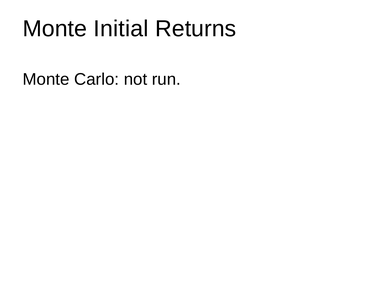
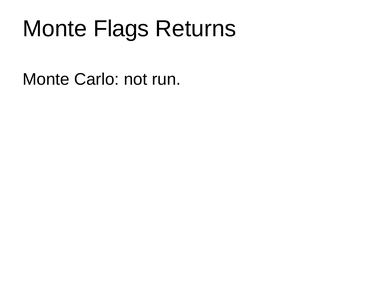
Initial: Initial -> Flags
